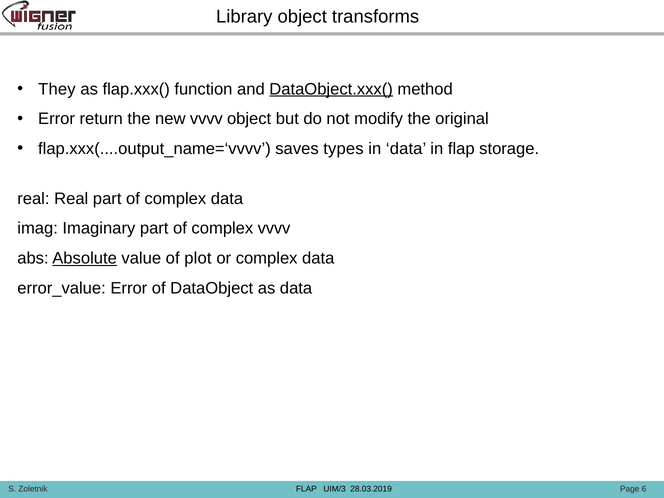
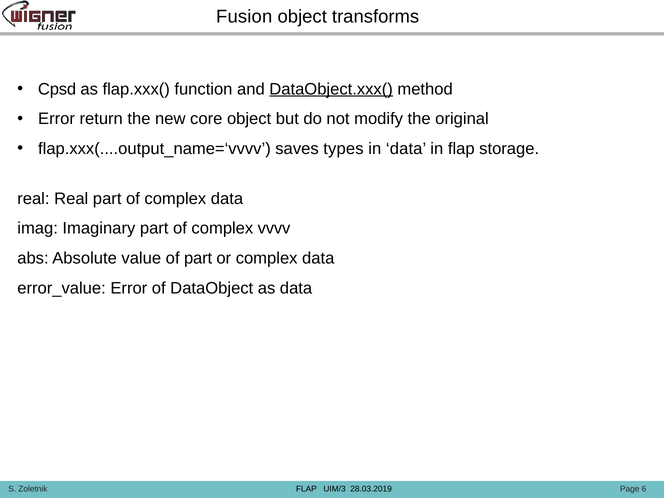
Library: Library -> Fusion
They: They -> Cpsd
new vvvv: vvvv -> core
Absolute underline: present -> none
of plot: plot -> part
